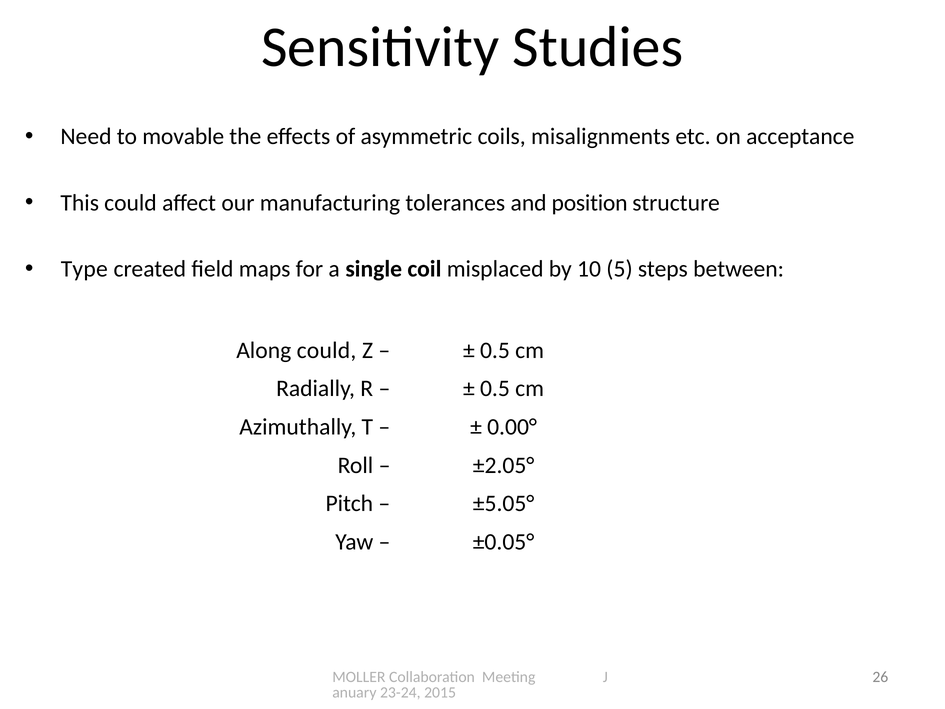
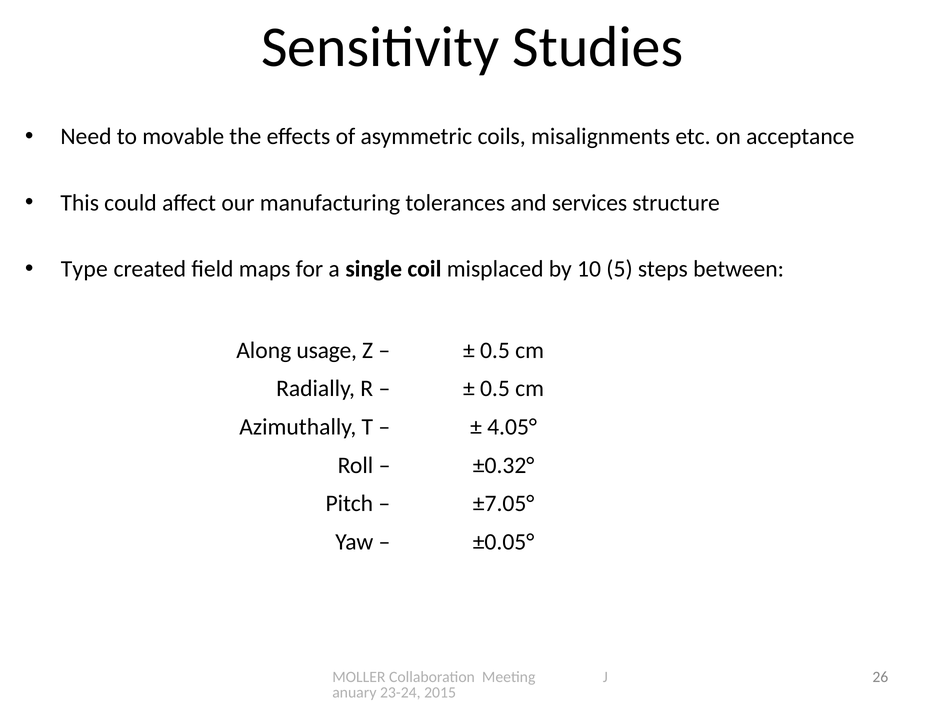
position: position -> services
Along could: could -> usage
0.00°: 0.00° -> 4.05°
±2.05°: ±2.05° -> ±0.32°
±5.05°: ±5.05° -> ±7.05°
